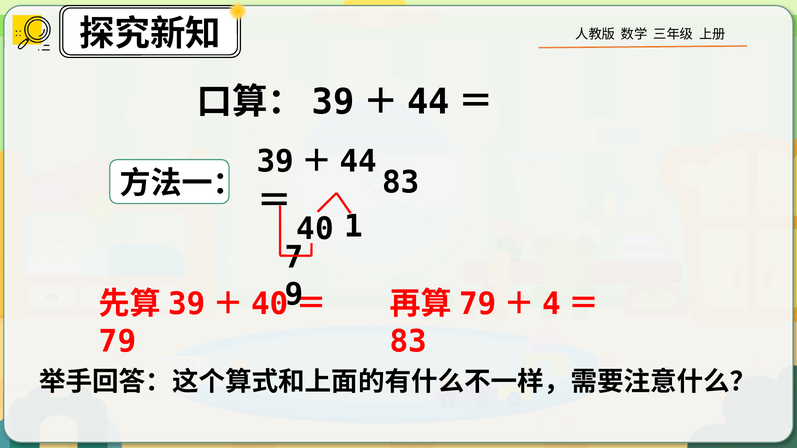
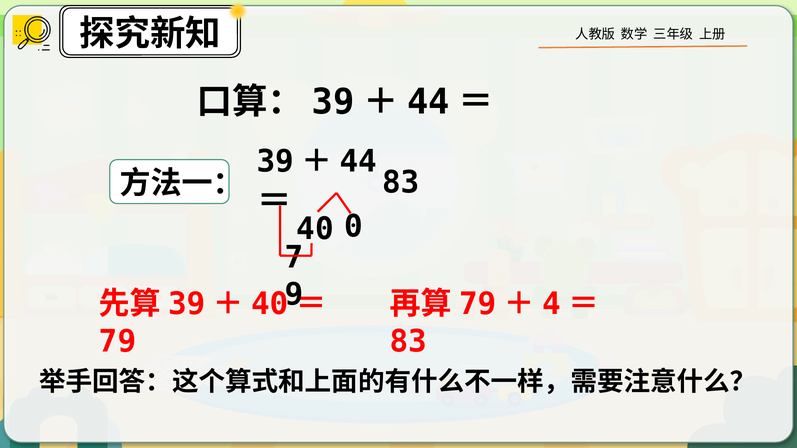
1: 1 -> 0
